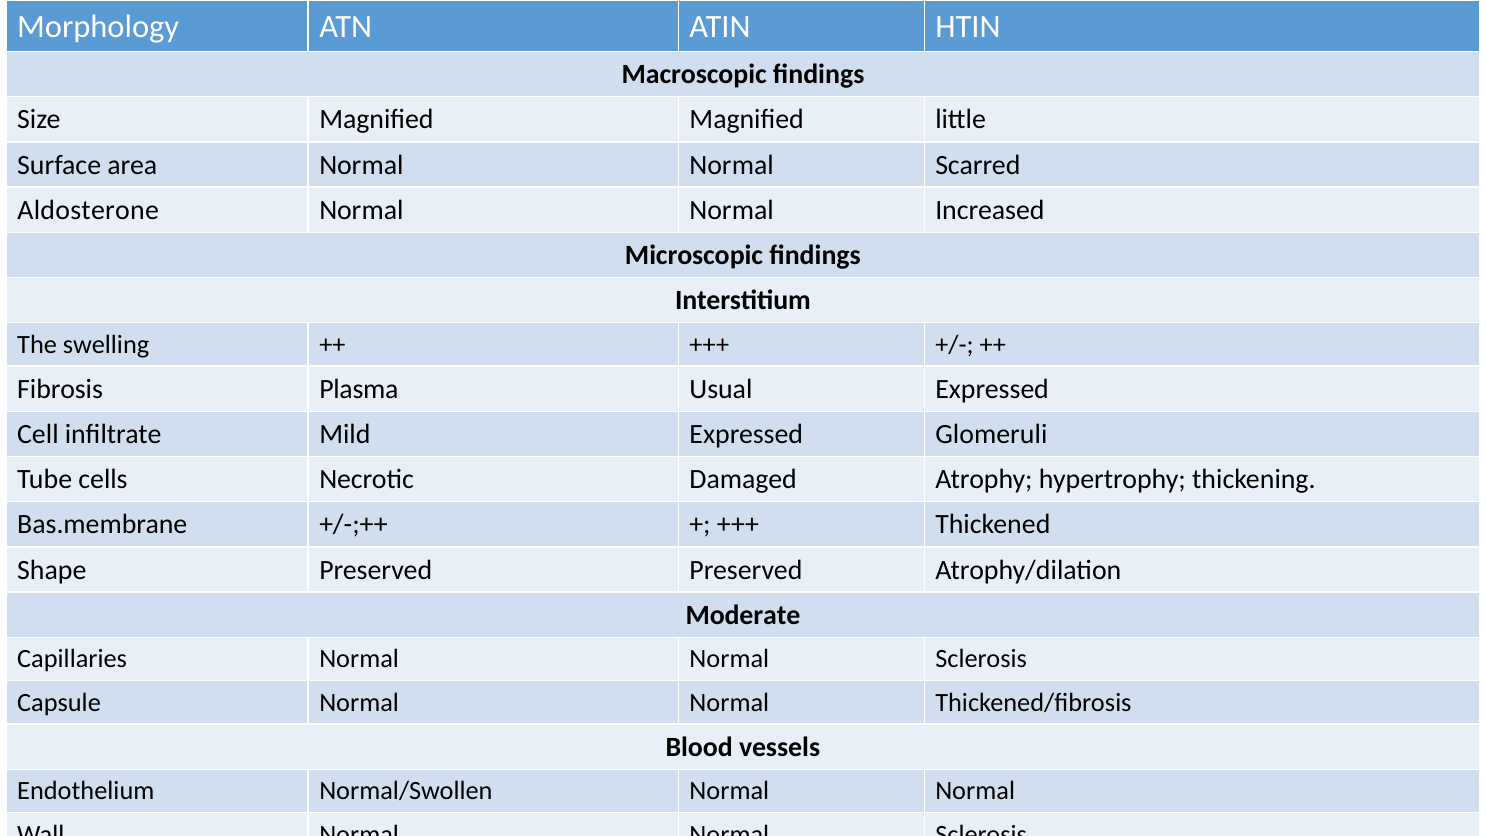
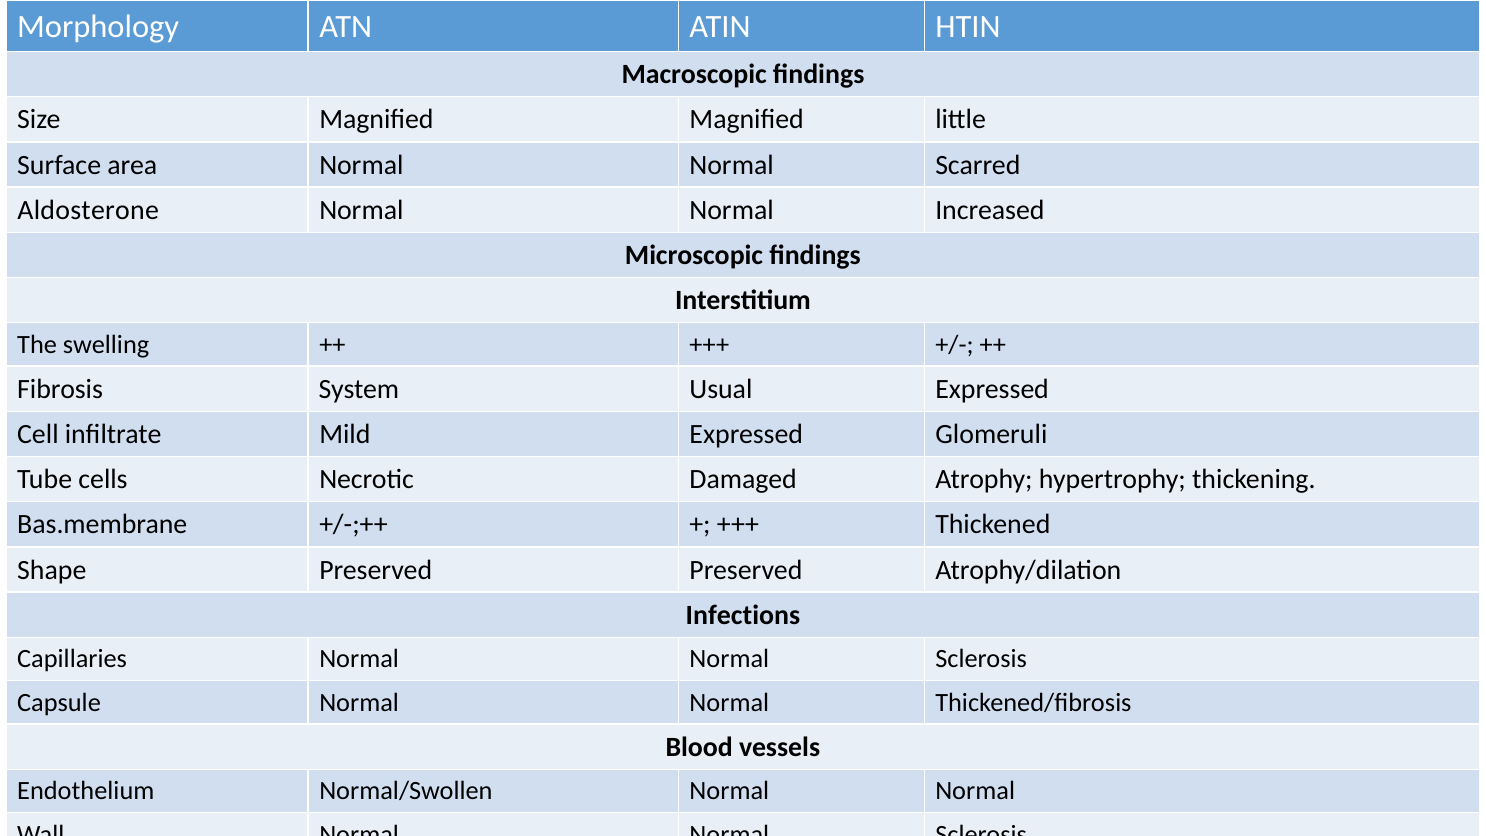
Plasma: Plasma -> System
Moderate: Moderate -> Infections
